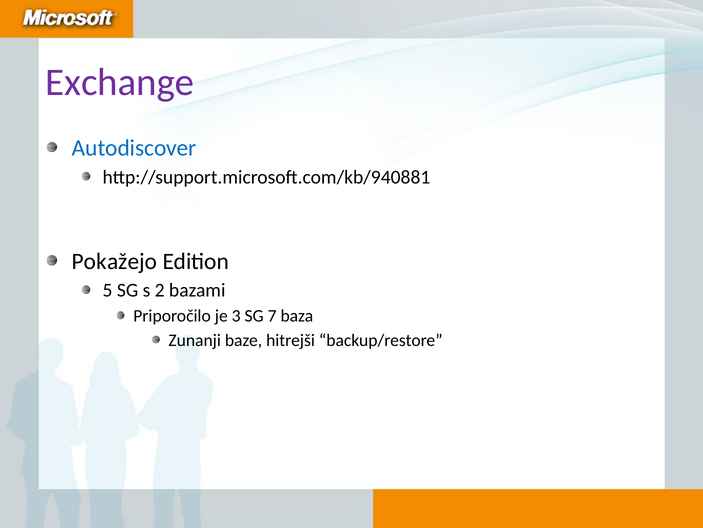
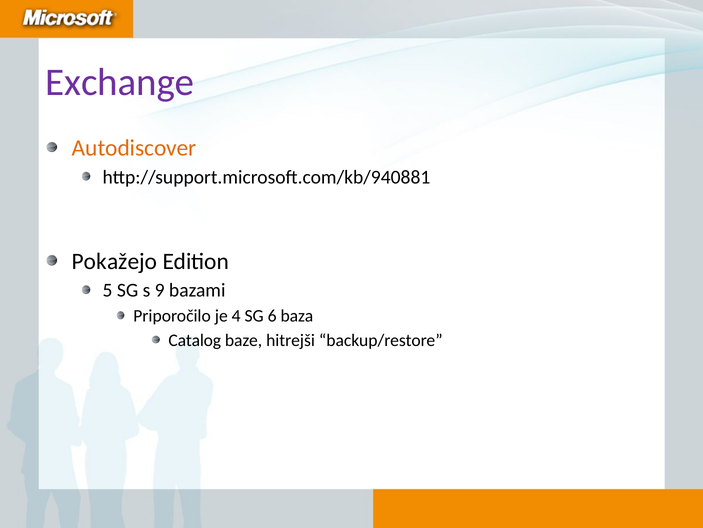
Autodiscover colour: blue -> orange
2: 2 -> 9
3: 3 -> 4
7: 7 -> 6
Zunanji: Zunanji -> Catalog
